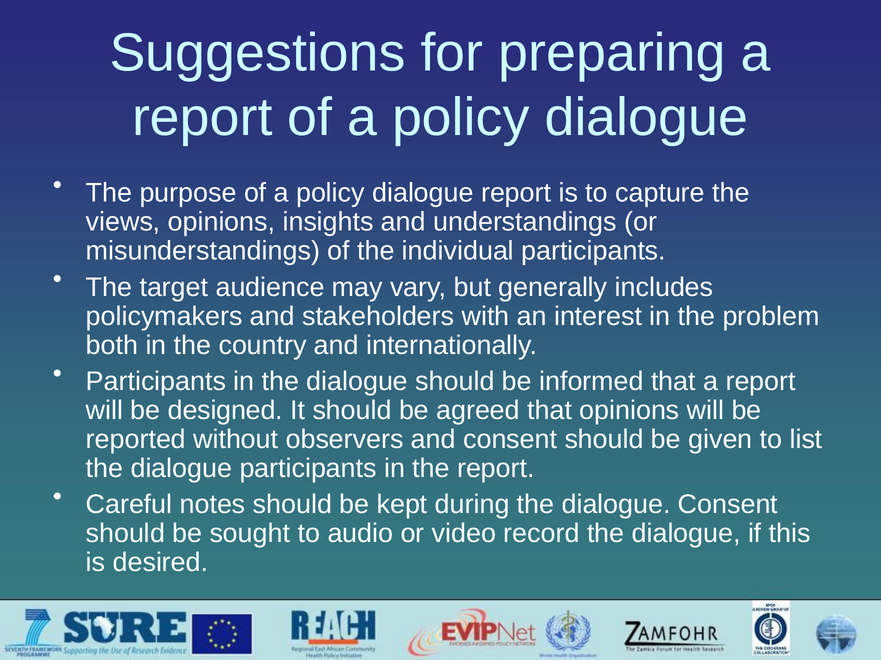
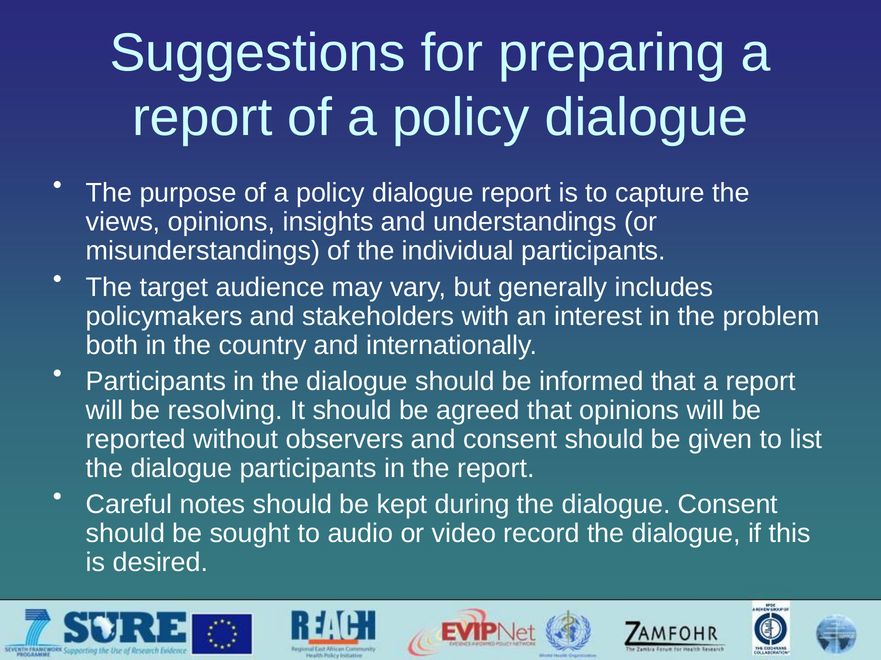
designed: designed -> resolving
